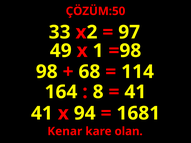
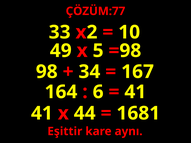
ÇÖZÜM:50: ÇÖZÜM:50 -> ÇÖZÜM:77
97: 97 -> 10
1: 1 -> 5
68: 68 -> 34
114: 114 -> 167
8: 8 -> 6
94: 94 -> 44
Kenar: Kenar -> Eşittir
olan: olan -> aynı
